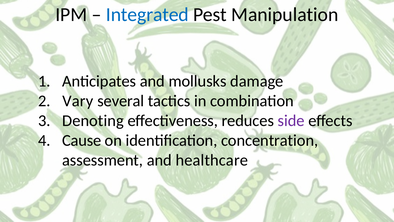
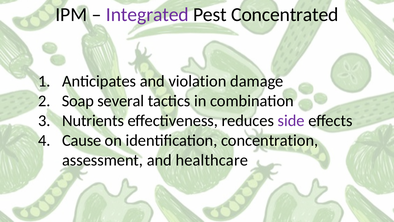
Integrated colour: blue -> purple
Manipulation: Manipulation -> Concentrated
mollusks: mollusks -> violation
Vary: Vary -> Soap
Denoting: Denoting -> Nutrients
